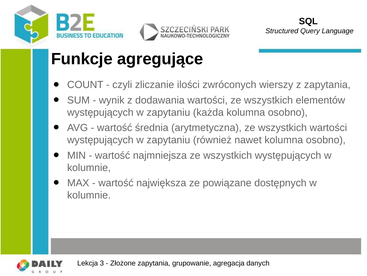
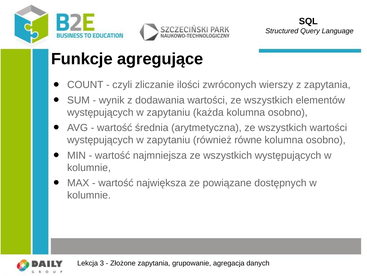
nawet: nawet -> równe
